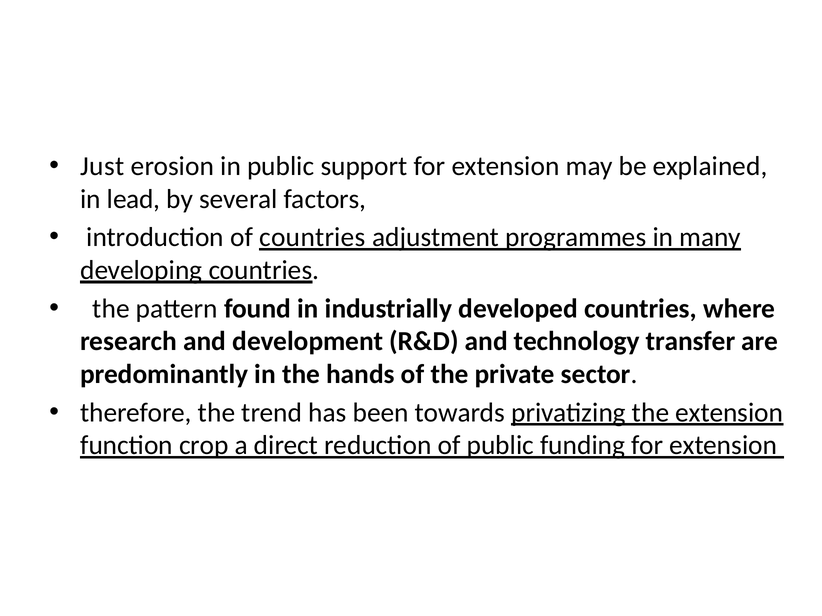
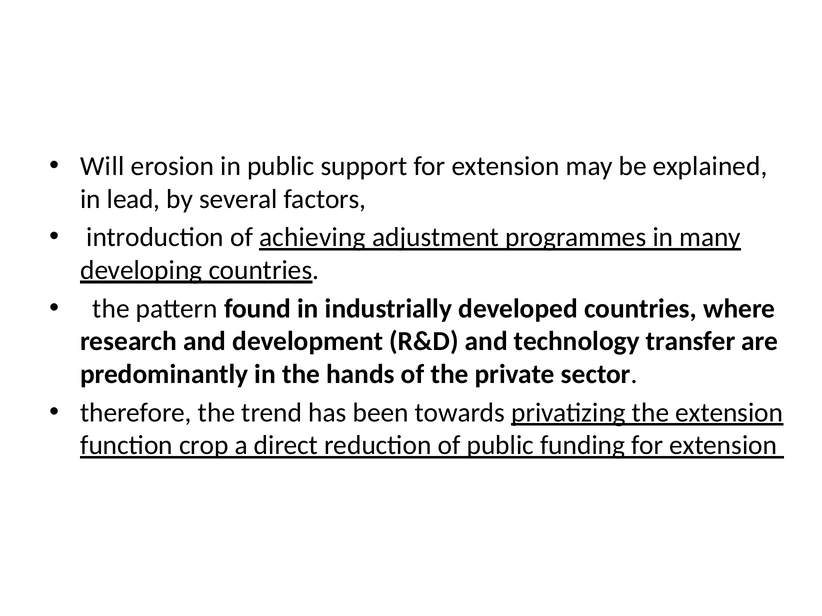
Just: Just -> Will
of countries: countries -> achieving
